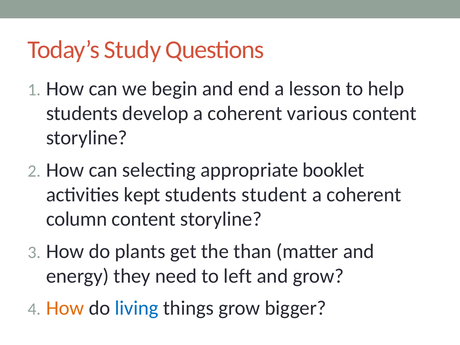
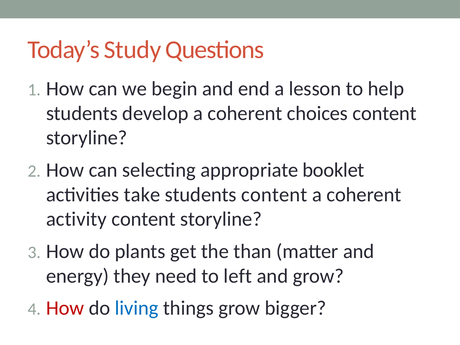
various: various -> choices
kept: kept -> take
students student: student -> content
column: column -> activity
How at (65, 308) colour: orange -> red
